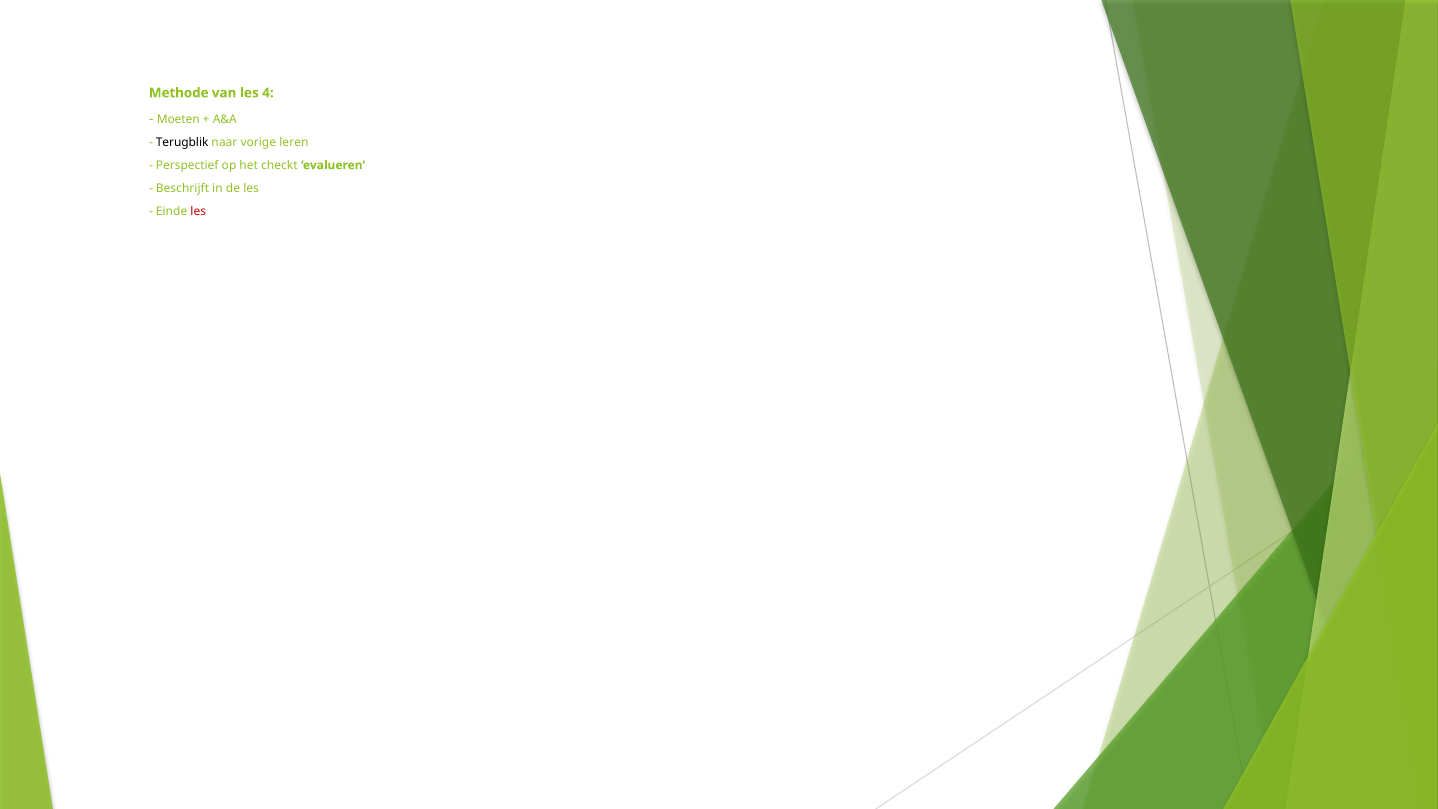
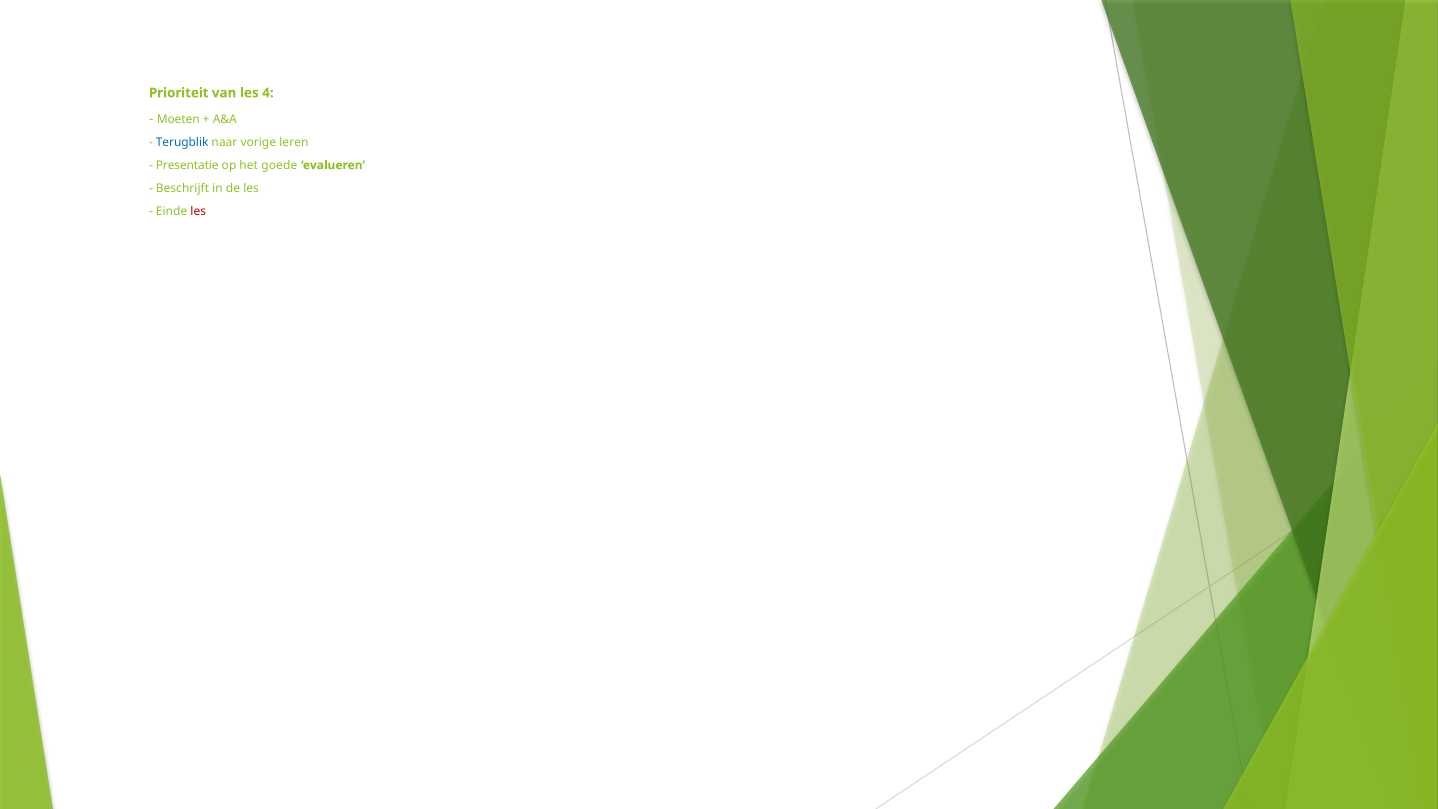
Methode: Methode -> Prioriteit
Terugblik colour: black -> blue
Perspectief: Perspectief -> Presentatie
checkt: checkt -> goede
